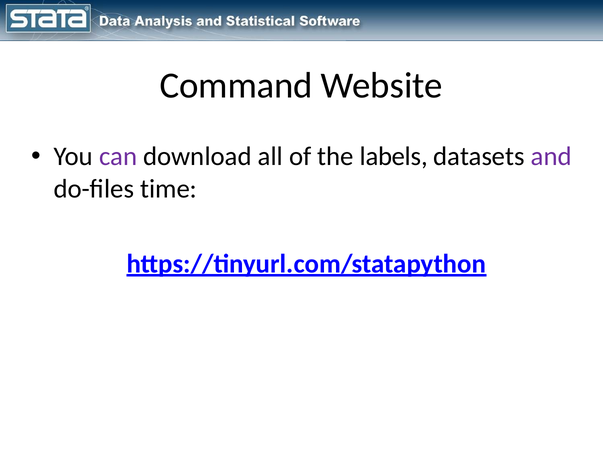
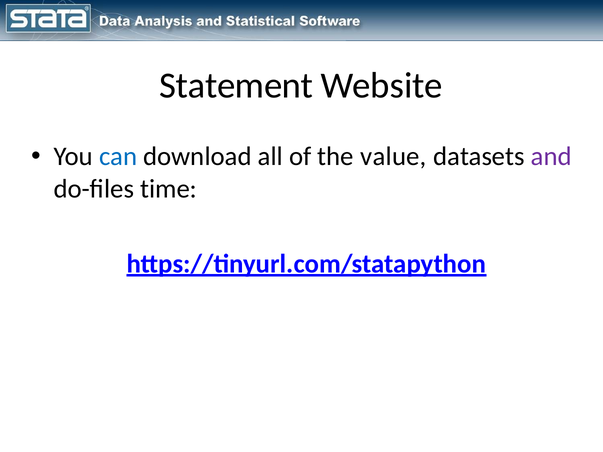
Command: Command -> Statement
can colour: purple -> blue
labels: labels -> value
